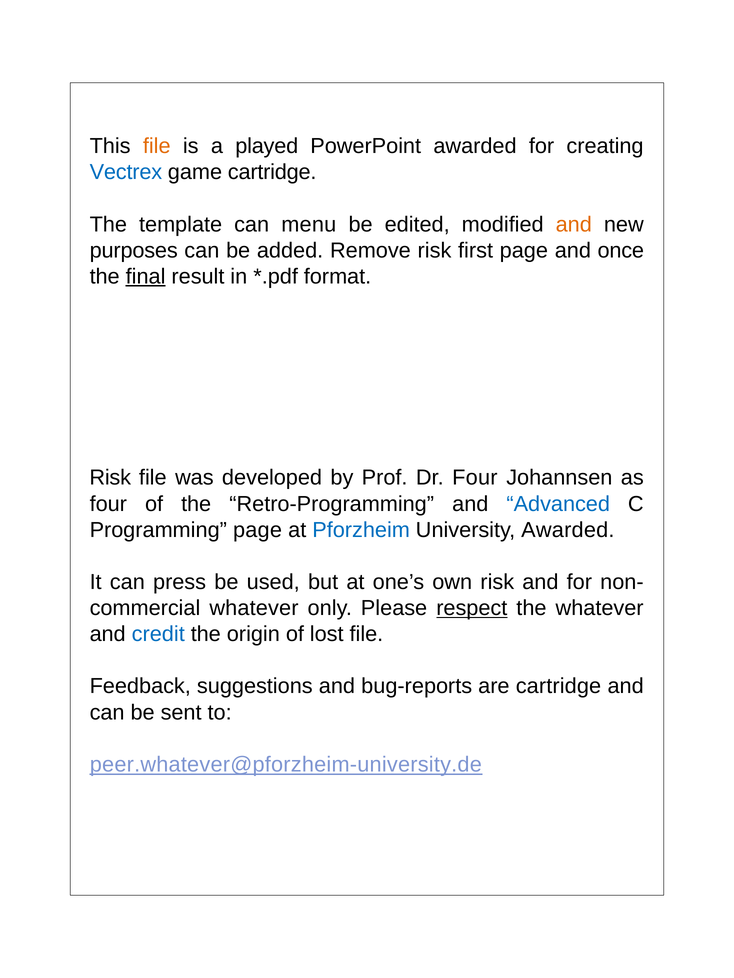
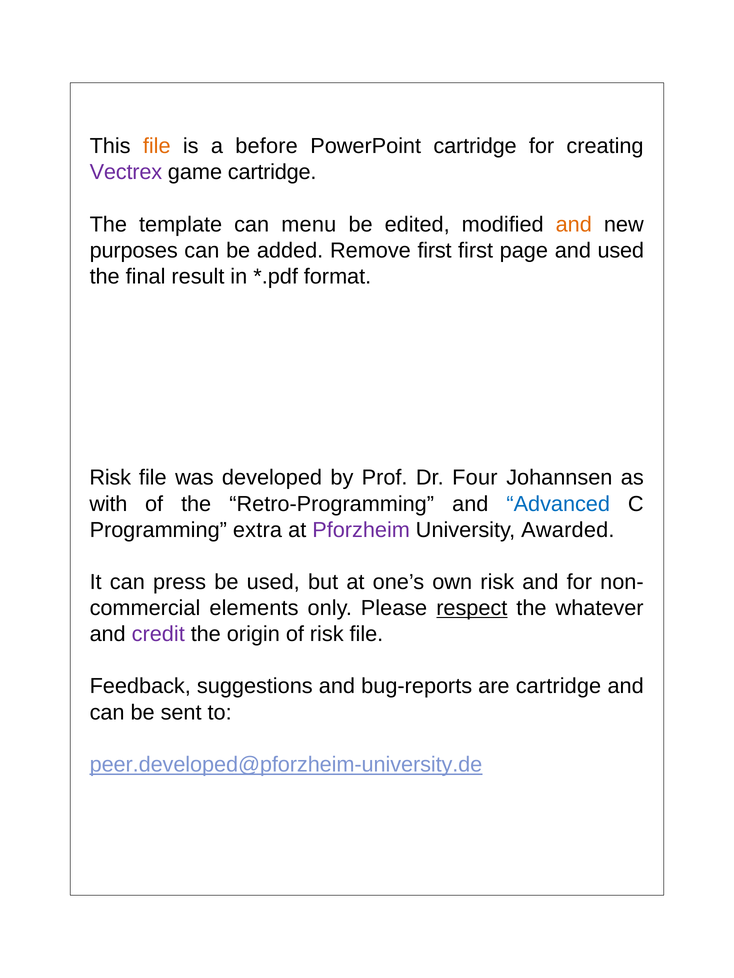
played: played -> before
PowerPoint awarded: awarded -> cartridge
Vectrex colour: blue -> purple
Remove risk: risk -> first
and once: once -> used
final underline: present -> none
four at (108, 504): four -> with
Programming page: page -> extra
Pforzheim colour: blue -> purple
whatever at (254, 609): whatever -> elements
credit colour: blue -> purple
of lost: lost -> risk
peer.whatever@pforzheim-university.de: peer.whatever@pforzheim-university.de -> peer.developed@pforzheim-university.de
